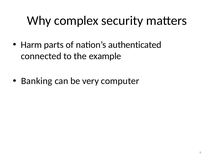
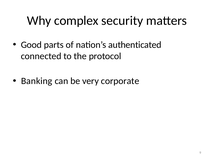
Harm: Harm -> Good
example: example -> protocol
computer: computer -> corporate
